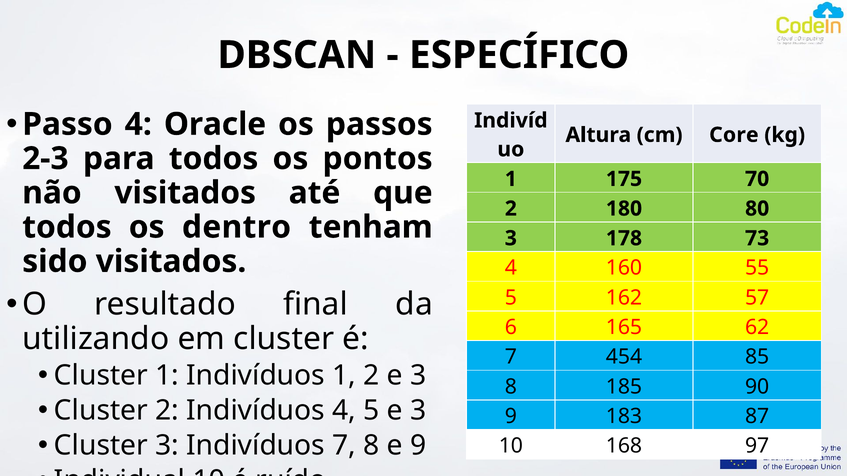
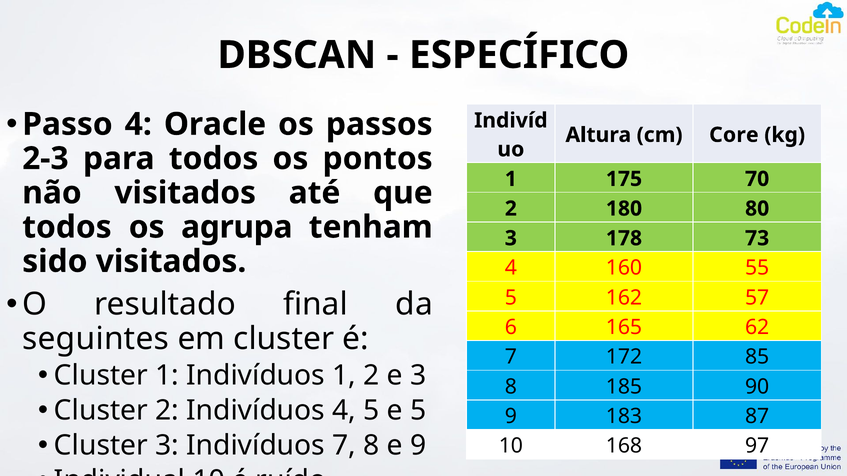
dentro: dentro -> agrupa
utilizando: utilizando -> seguintes
454: 454 -> 172
5 e 3: 3 -> 5
